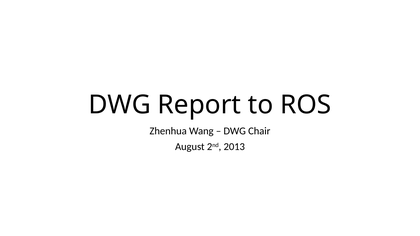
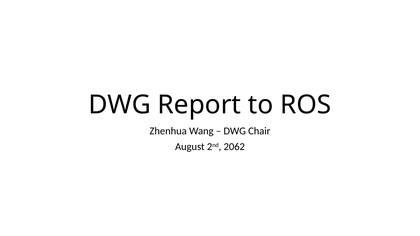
2013: 2013 -> 2062
